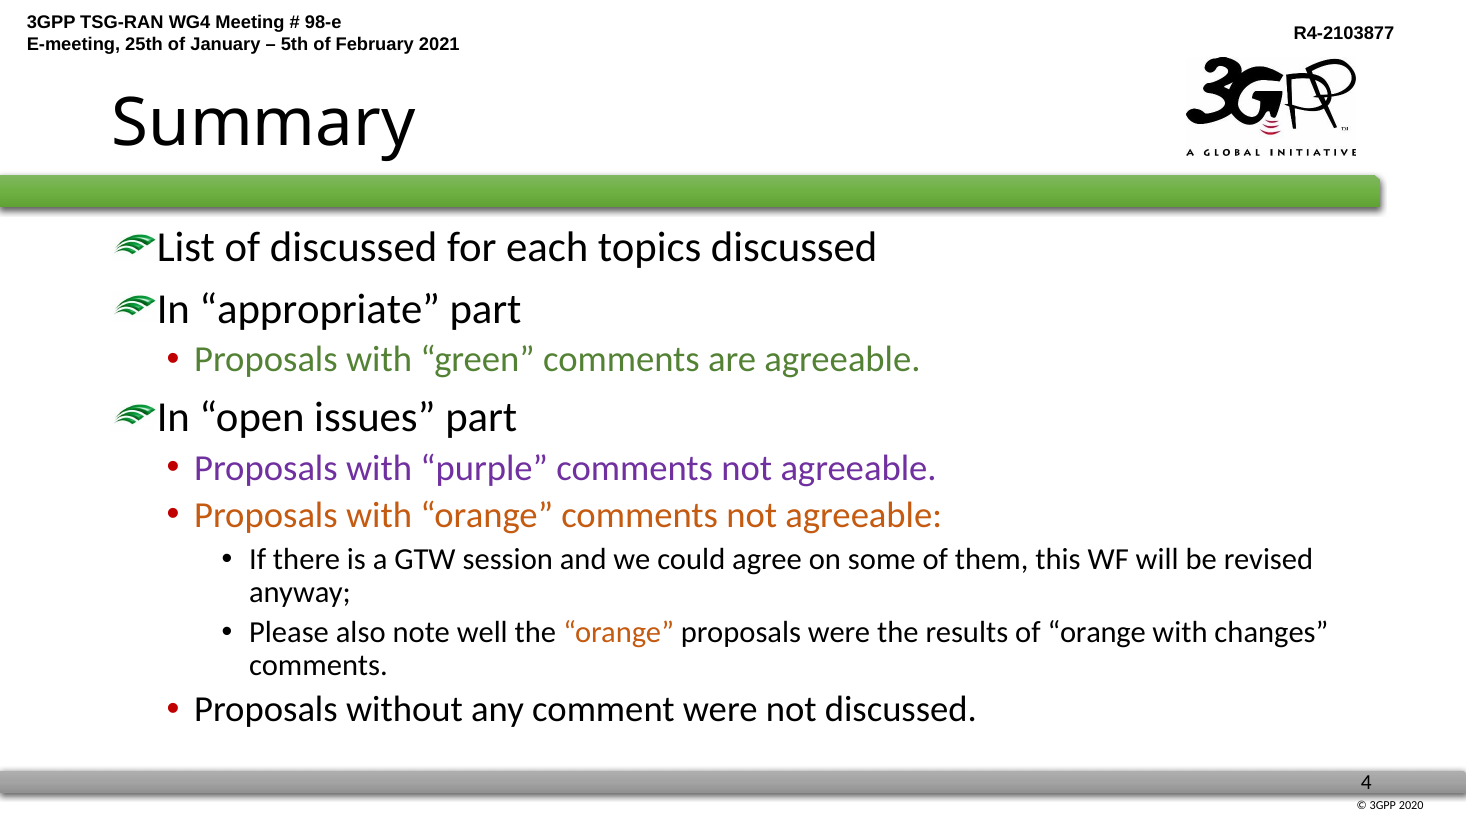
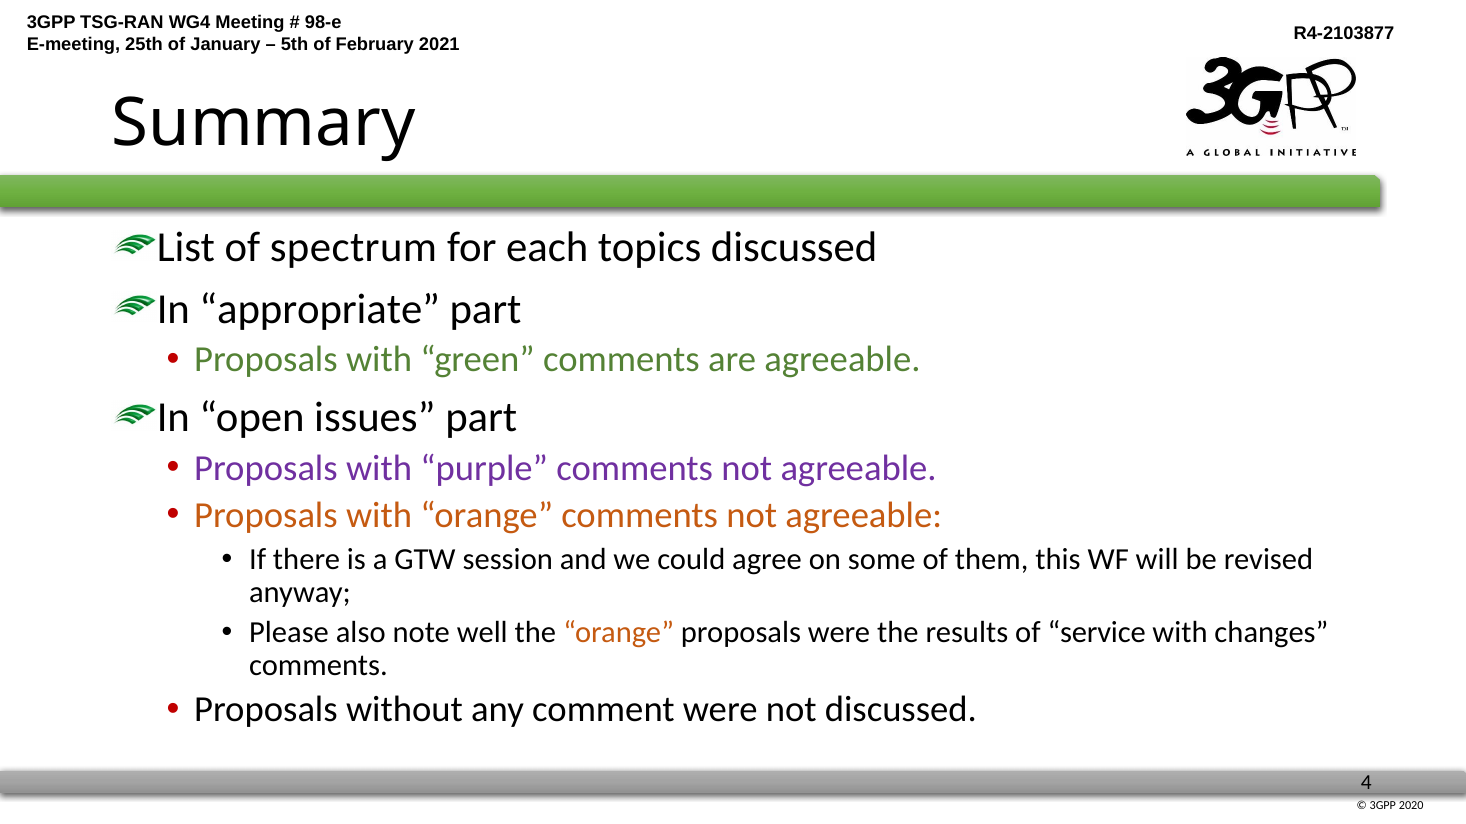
of discussed: discussed -> spectrum
of orange: orange -> service
